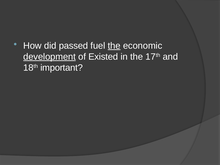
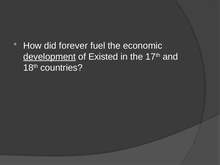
passed: passed -> forever
the at (114, 46) underline: present -> none
important: important -> countries
